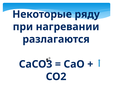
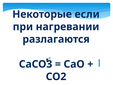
ряду: ряду -> если
